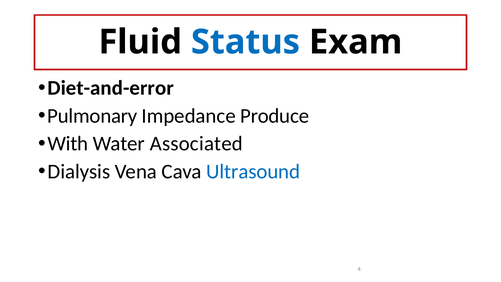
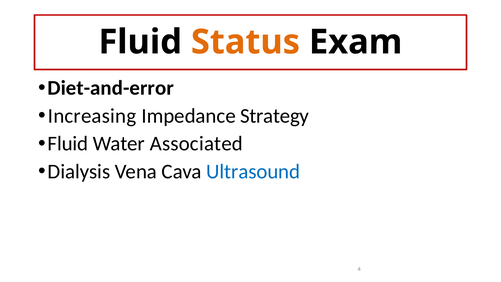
Status colour: blue -> orange
Pulmonary: Pulmonary -> Increasing
Produce: Produce -> Strategy
With at (68, 144): With -> Fluid
